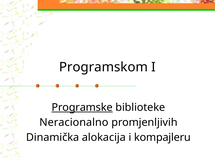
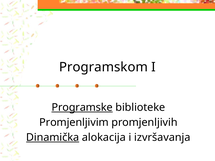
Neracionalno: Neracionalno -> Promjenljivim
Dinamička underline: none -> present
kompajleru: kompajleru -> izvršavanja
